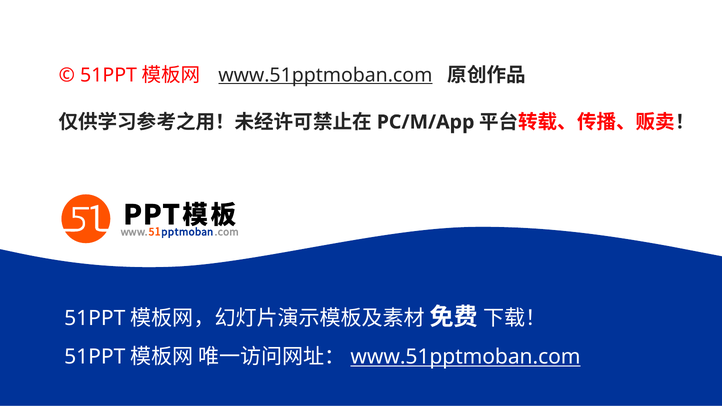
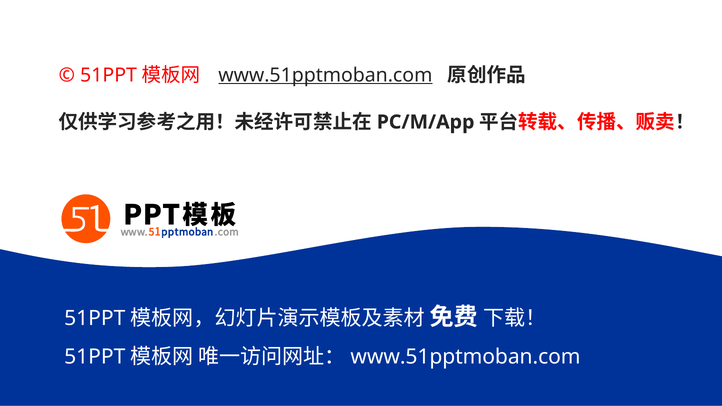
www.51pptmoban.com at (465, 357) underline: present -> none
